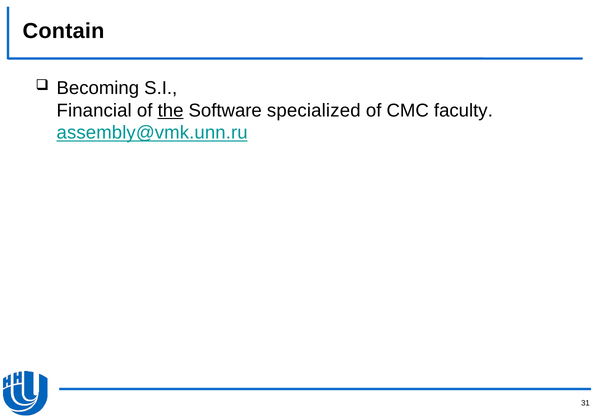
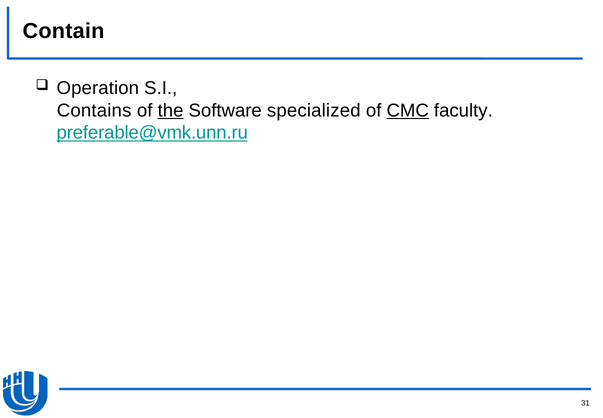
Becoming: Becoming -> Operation
Financial: Financial -> Contains
CMC underline: none -> present
assembly@vmk.unn.ru: assembly@vmk.unn.ru -> preferable@vmk.unn.ru
